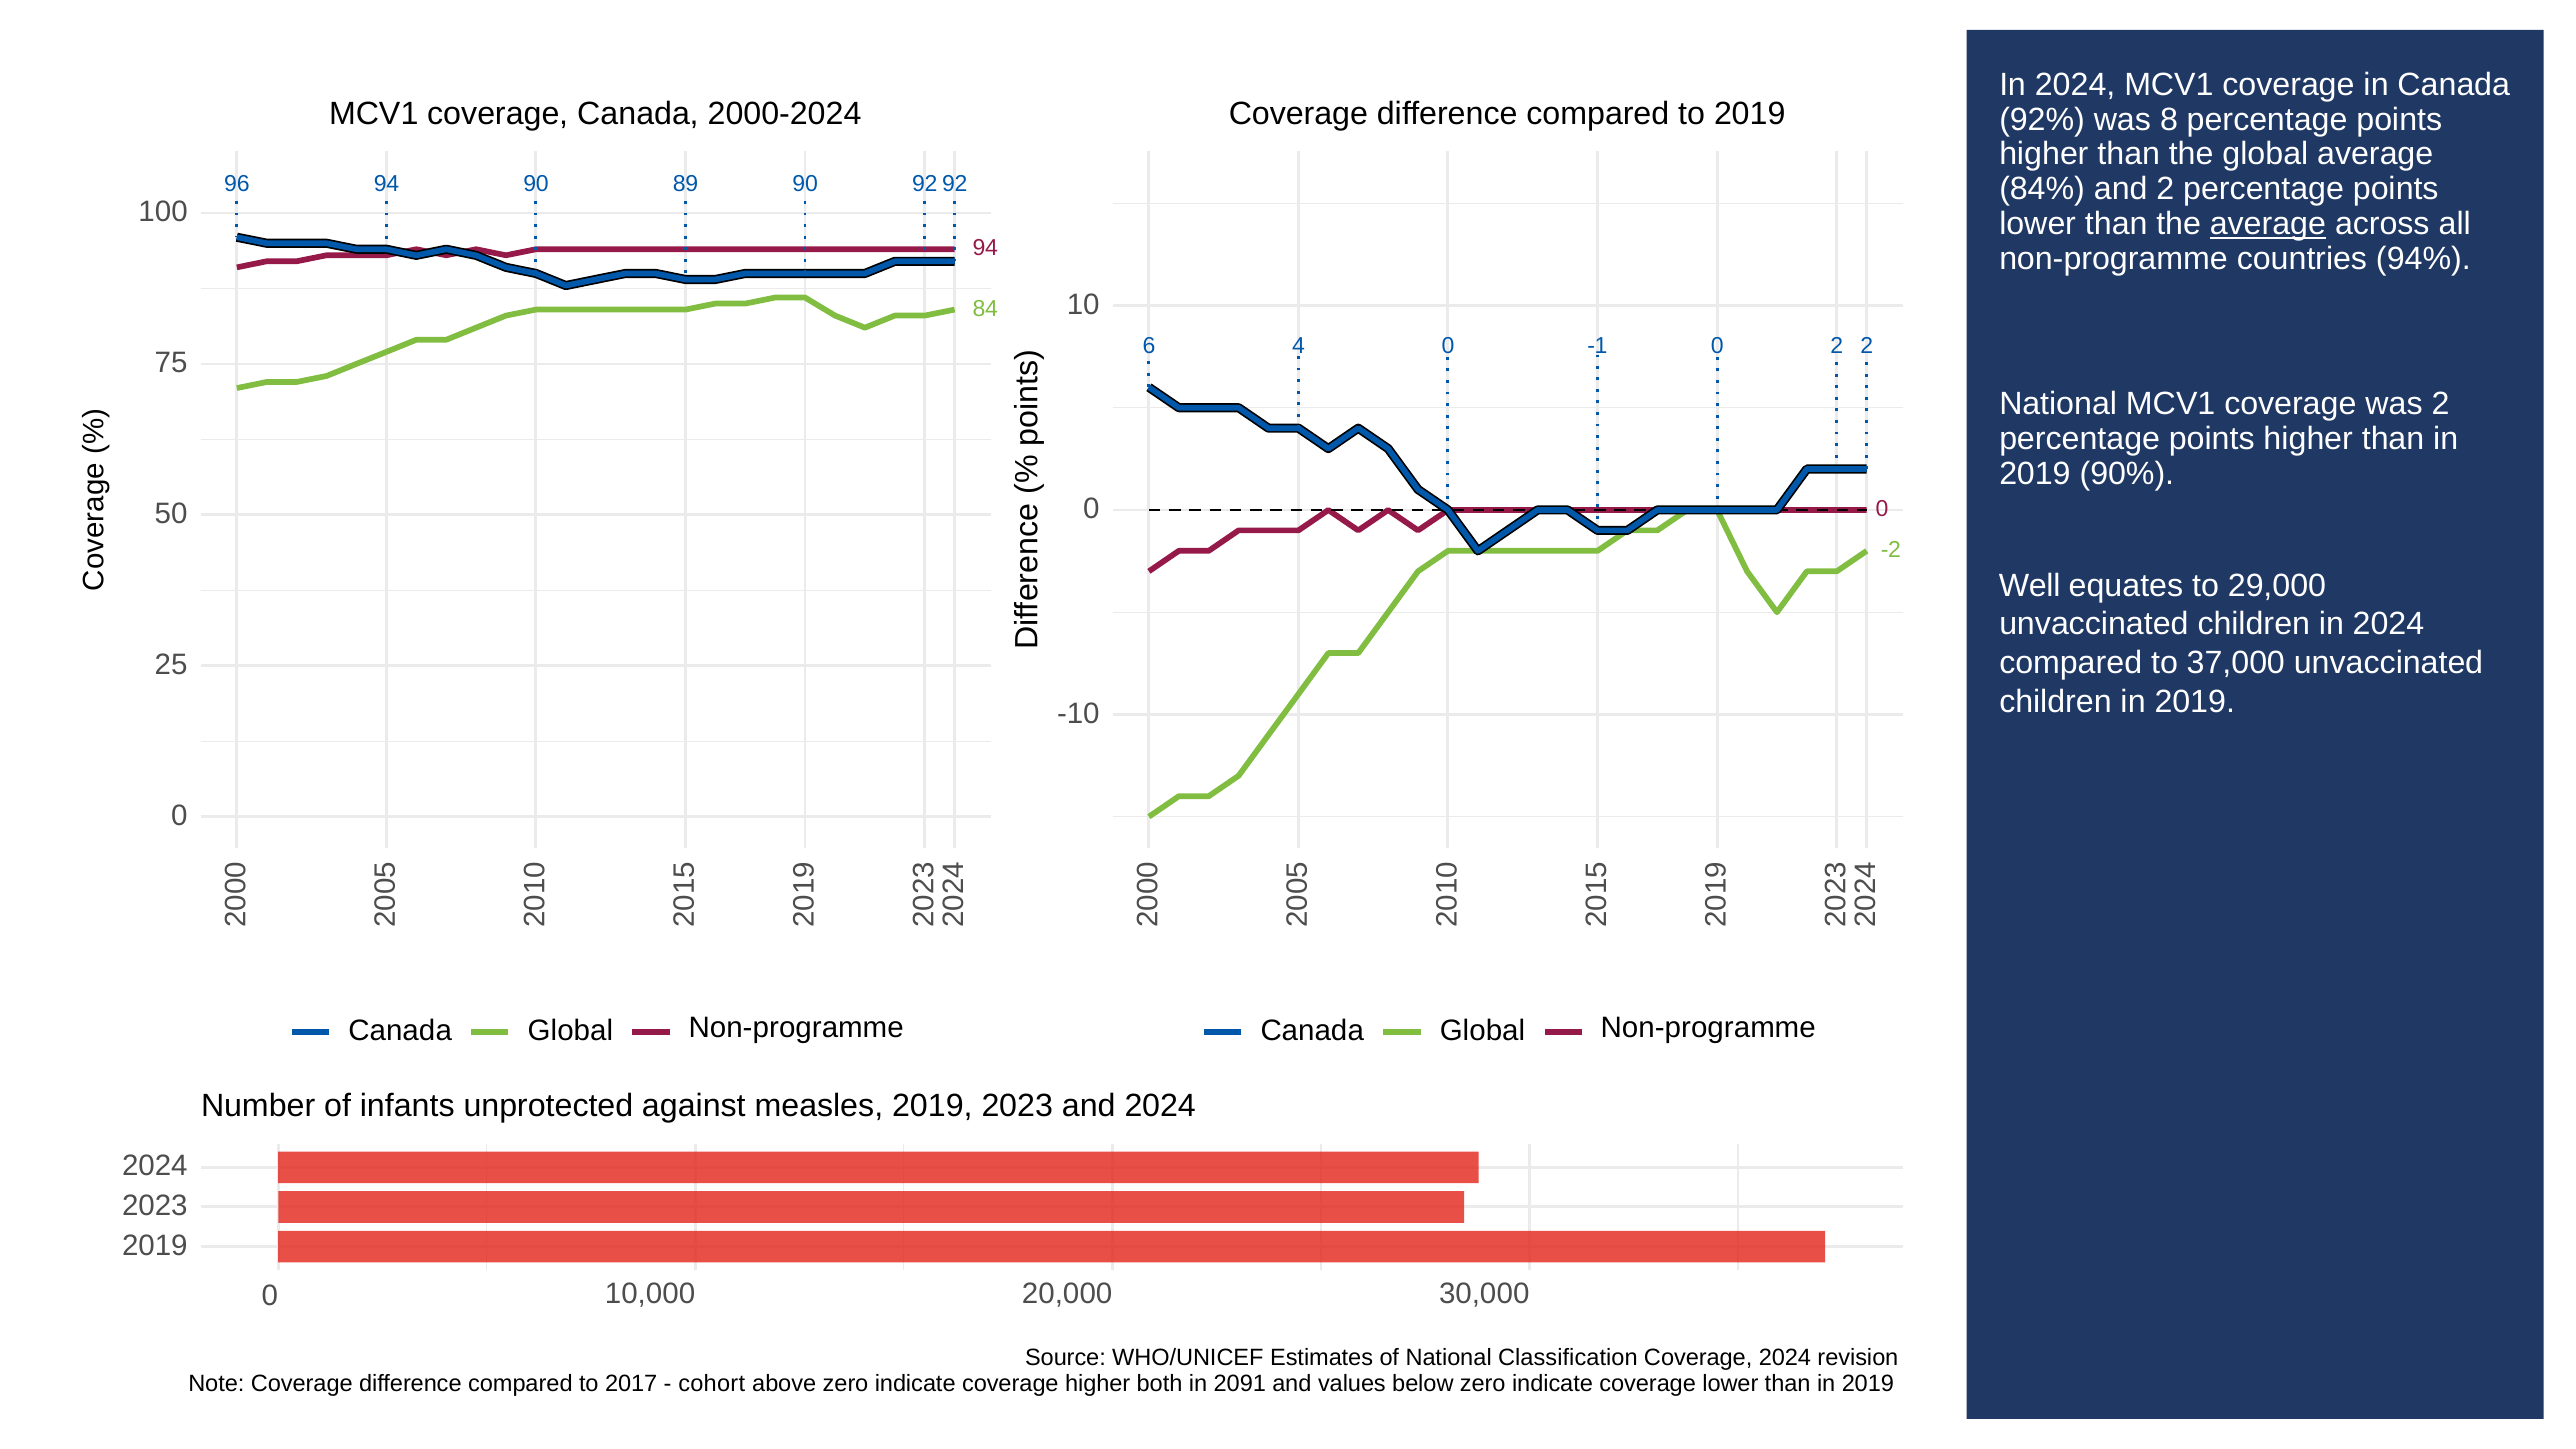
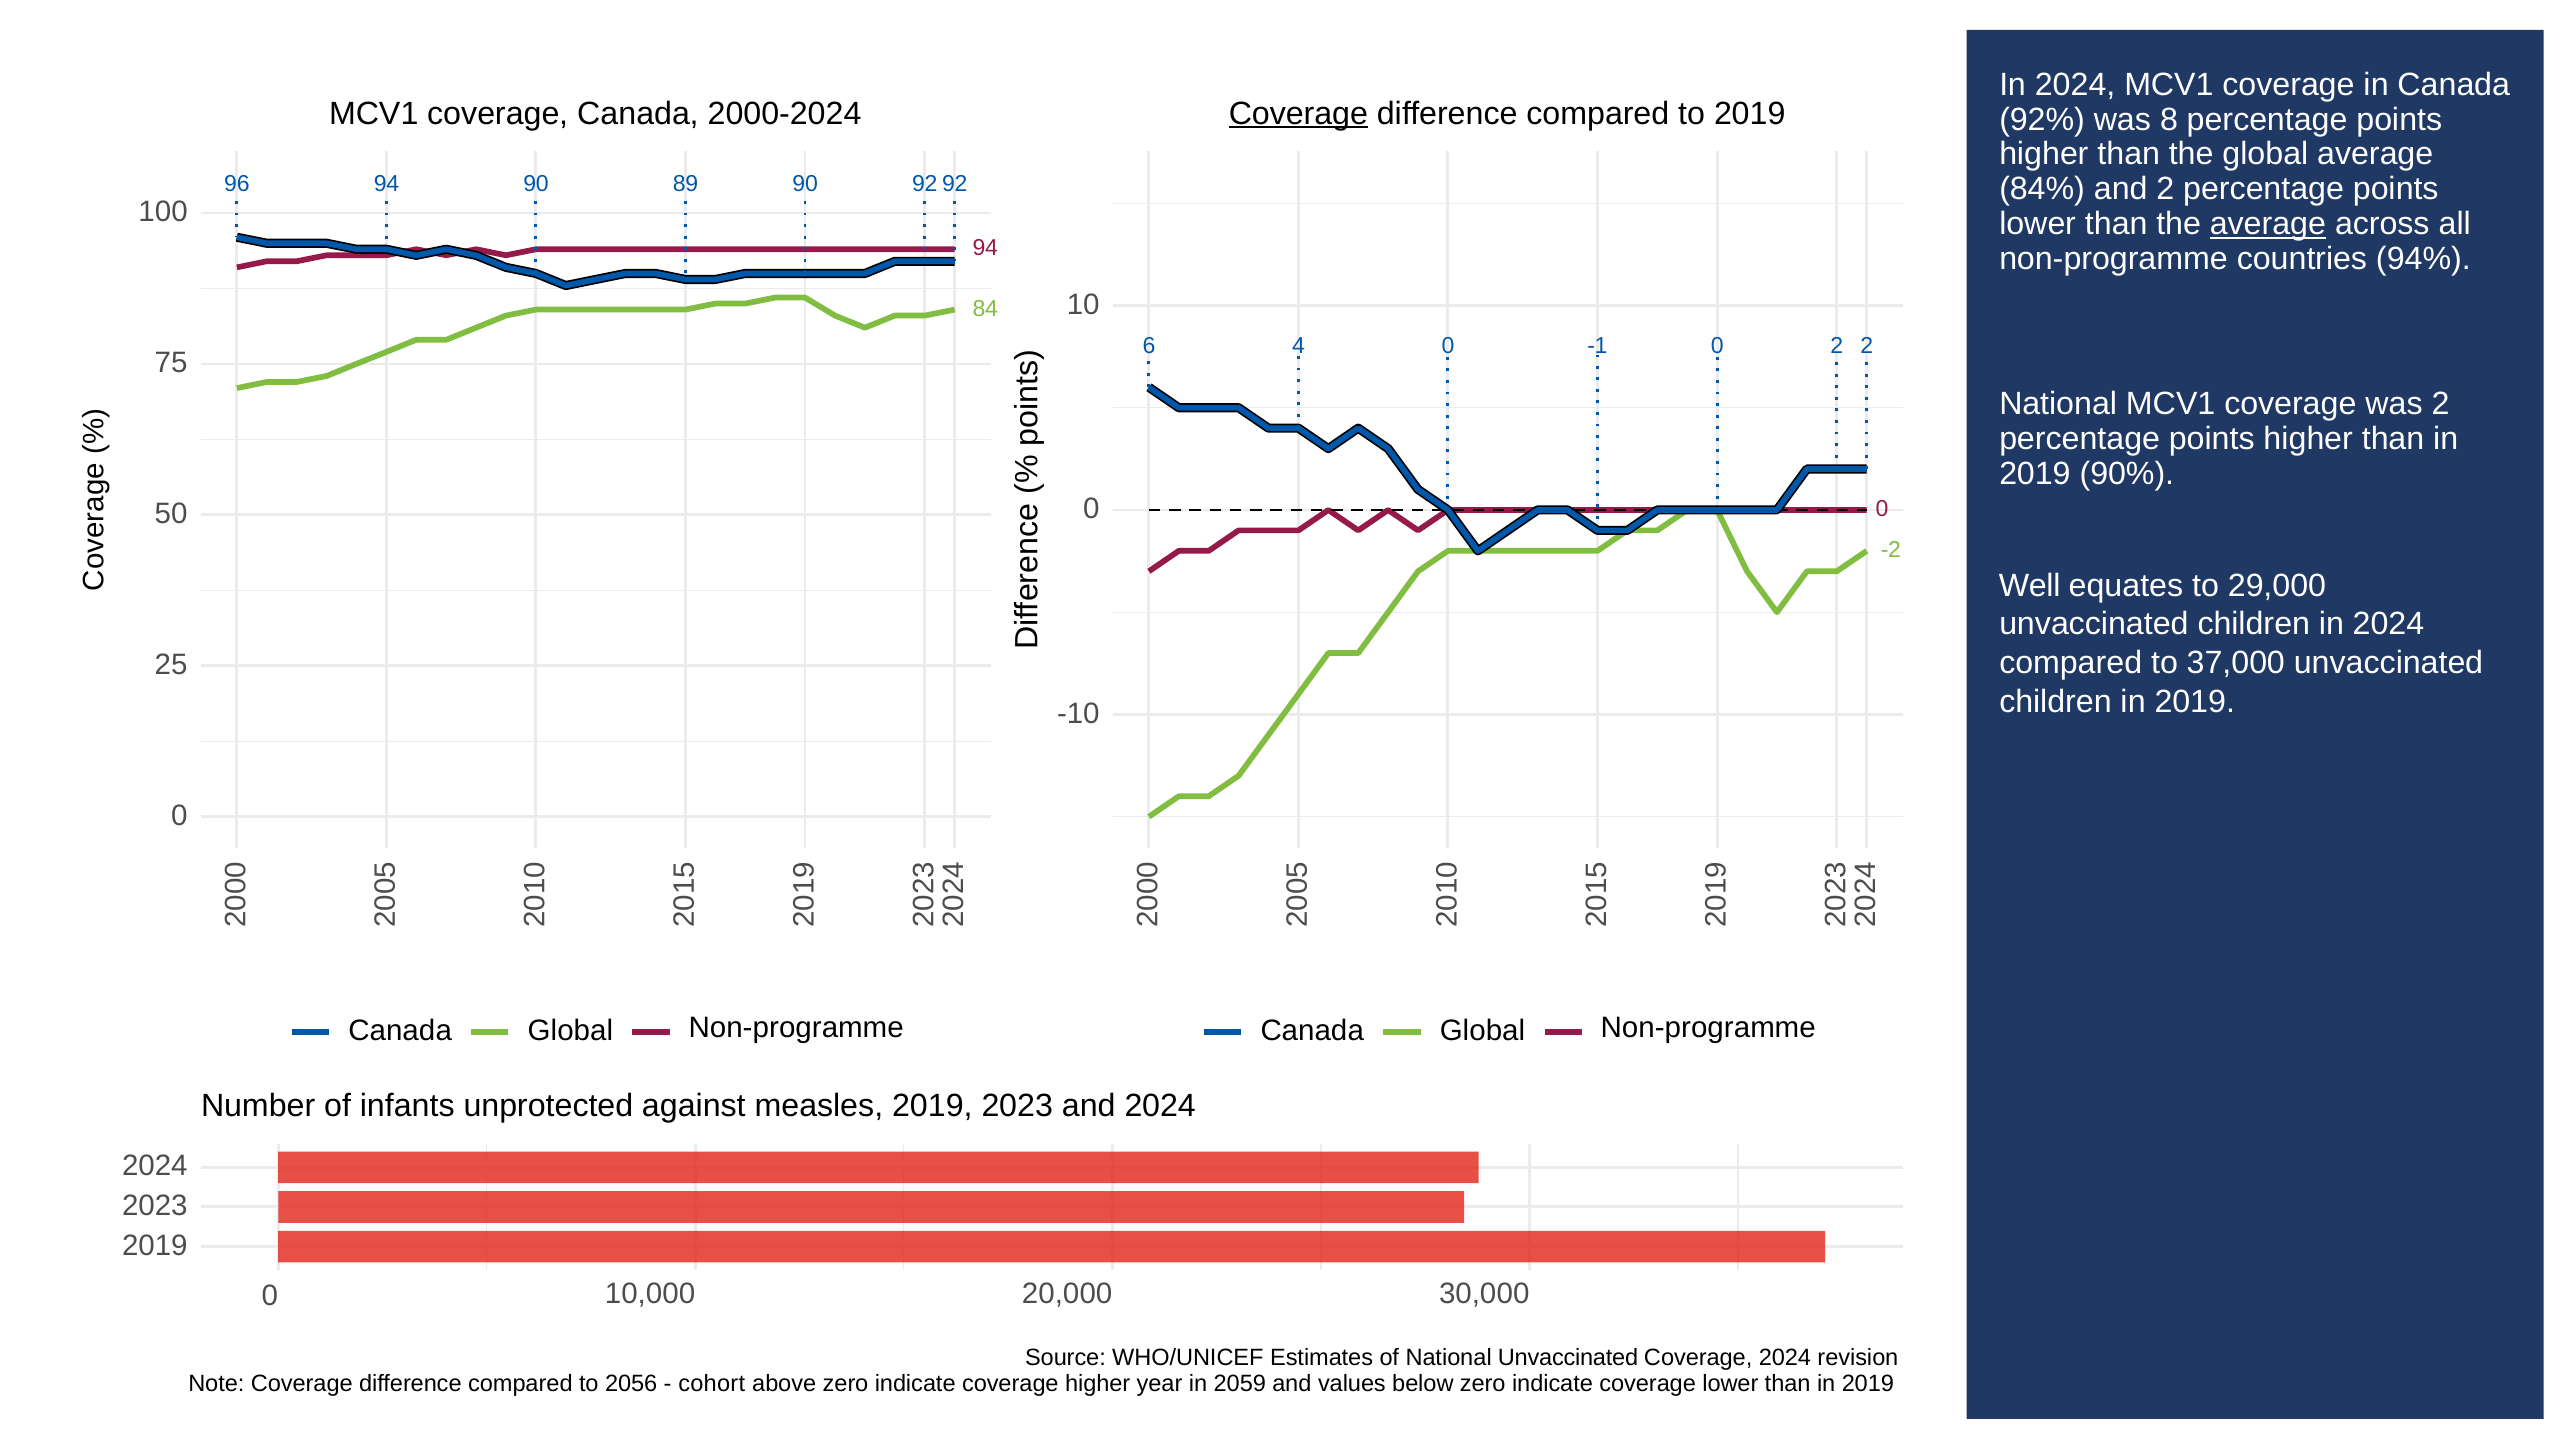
Coverage at (1298, 114) underline: none -> present
National Classification: Classification -> Unvaccinated
2017: 2017 -> 2056
both: both -> year
2091: 2091 -> 2059
